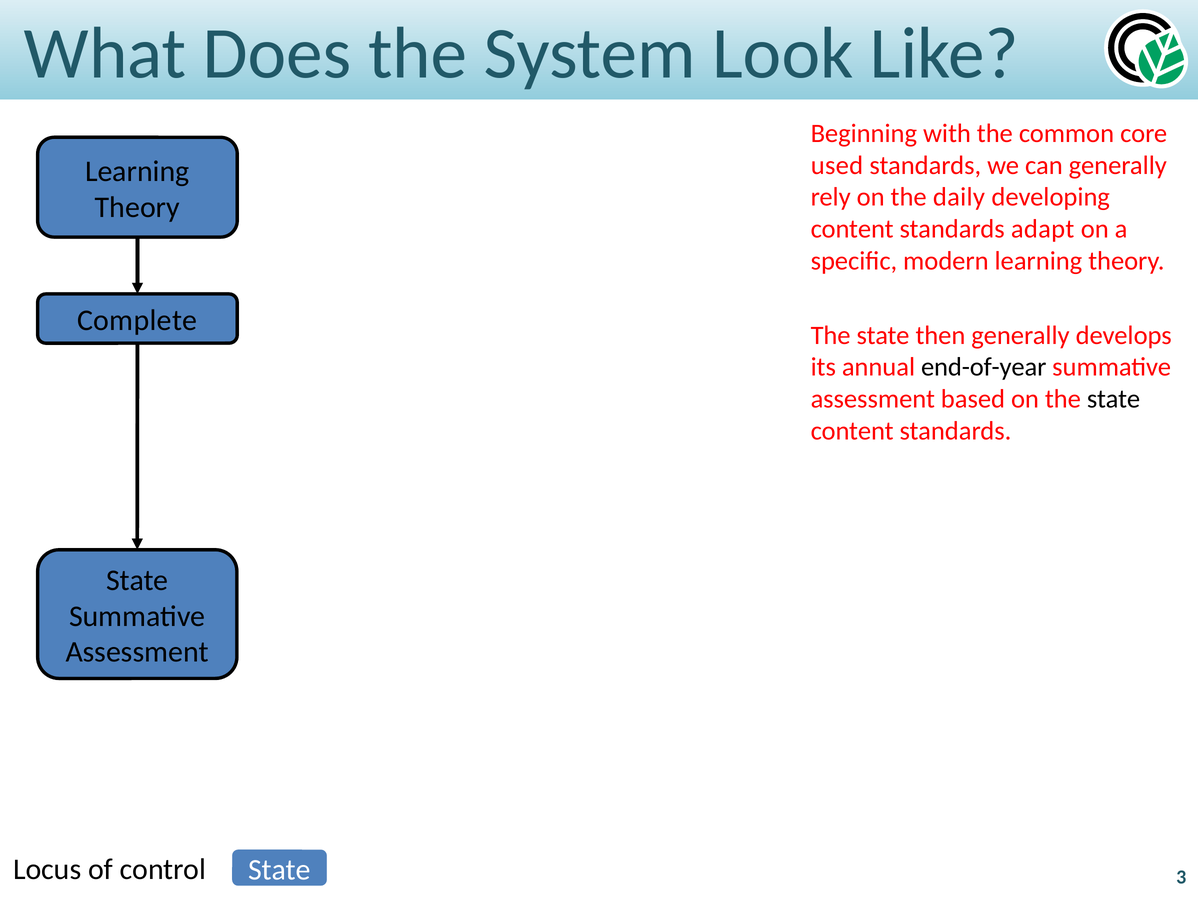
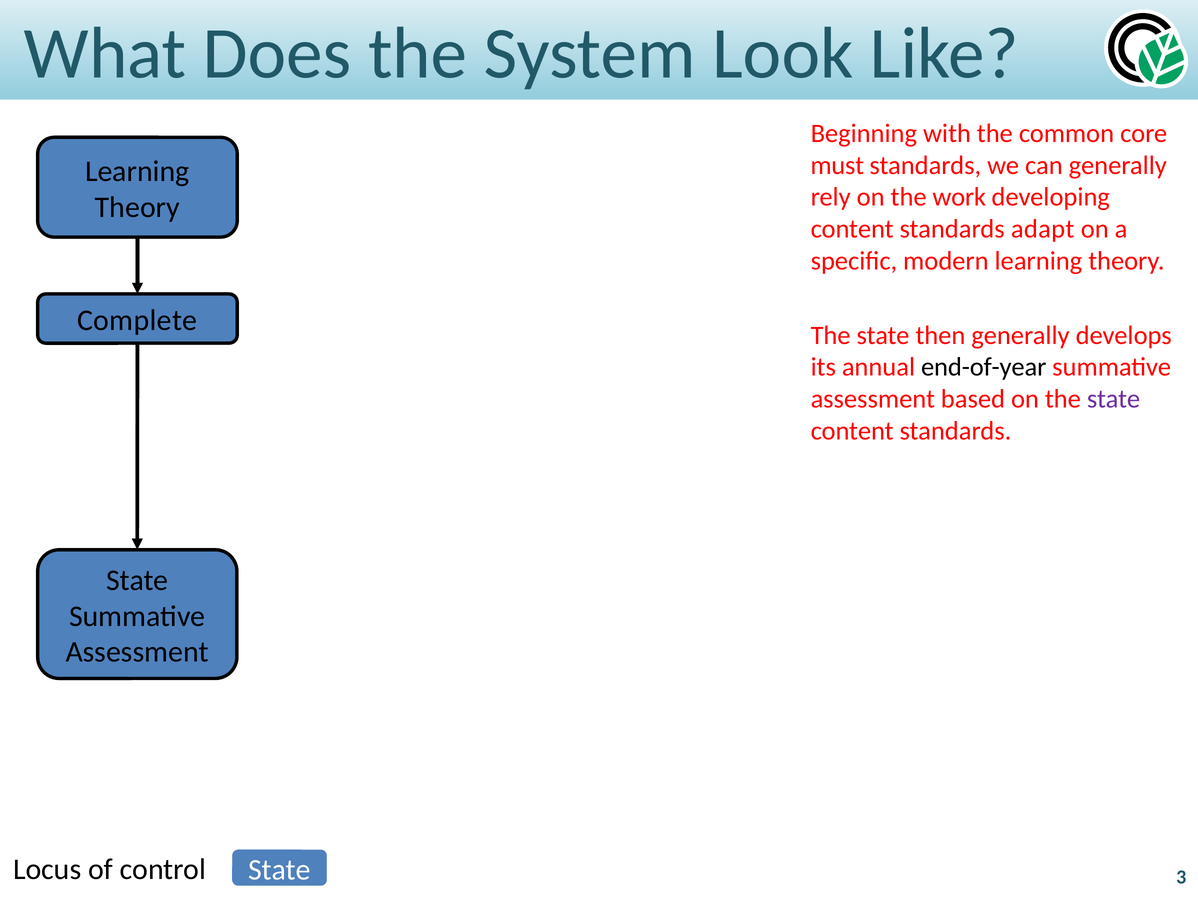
used: used -> must
daily: daily -> work
state at (1114, 399) colour: black -> purple
